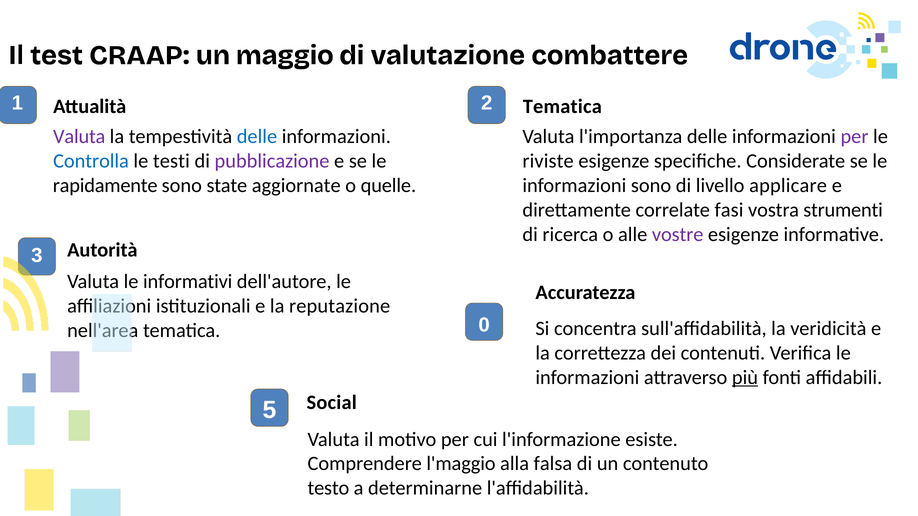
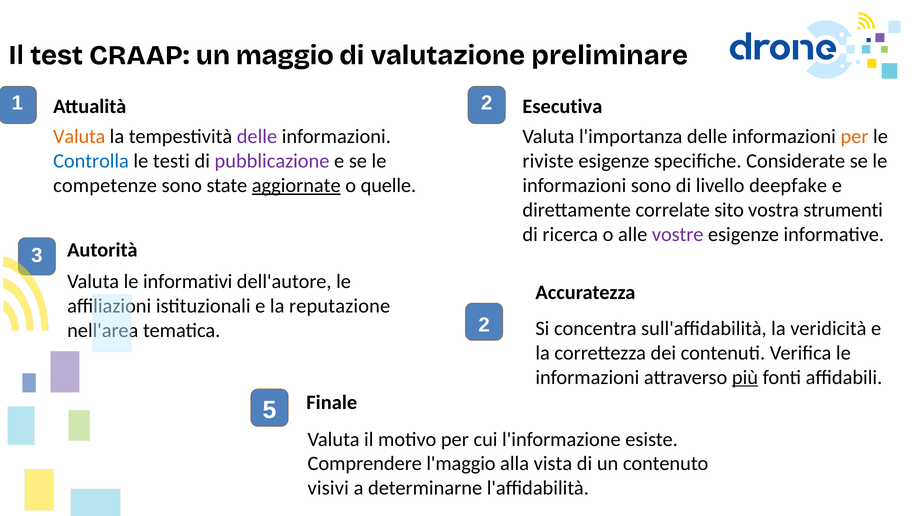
combattere: combattere -> preliminare
2 Tematica: Tematica -> Esecutiva
Valuta at (79, 137) colour: purple -> orange
delle at (257, 137) colour: blue -> purple
per at (854, 137) colour: purple -> orange
rapidamente: rapidamente -> competenze
aggiornate underline: none -> present
applicare: applicare -> deepfake
fasi: fasi -> sito
tematica 0: 0 -> 2
Social: Social -> Finale
falsa: falsa -> vista
testo: testo -> visivi
